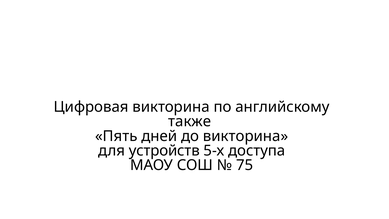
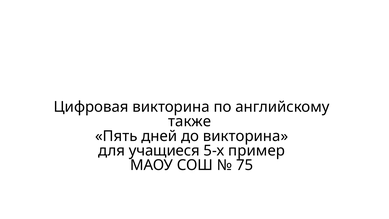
устройств: устройств -> учащиеся
доступа: доступа -> пример
